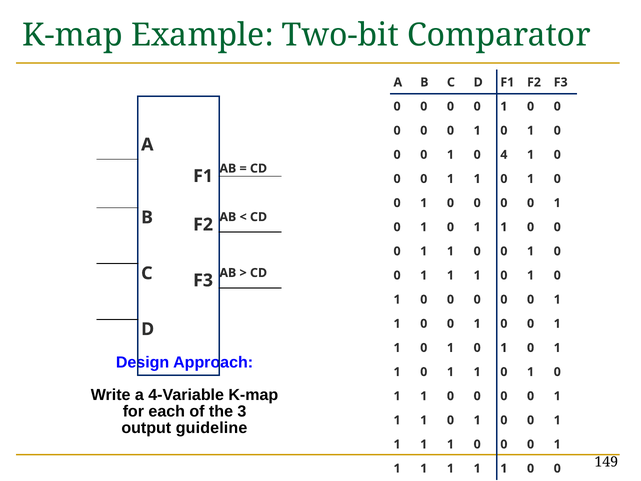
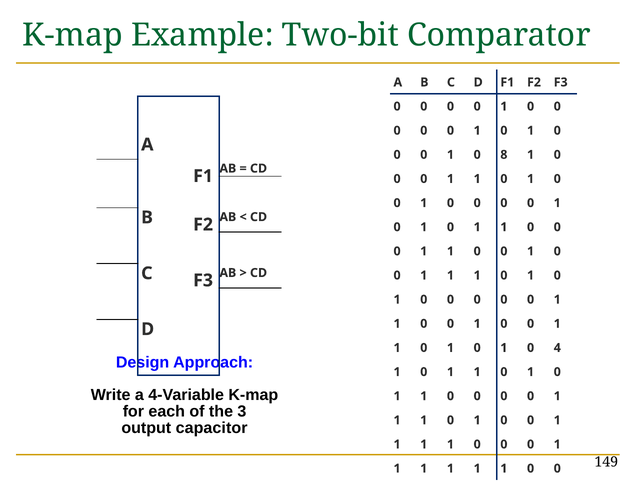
4: 4 -> 8
1 at (557, 348): 1 -> 4
guideline: guideline -> capacitor
